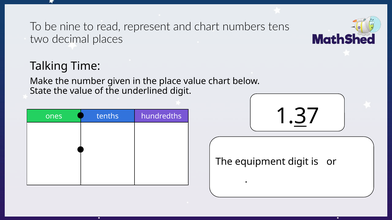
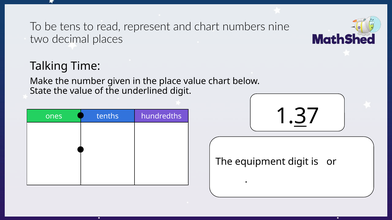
nine: nine -> tens
tens: tens -> nine
